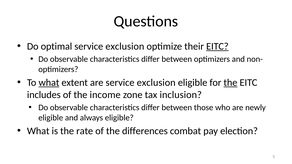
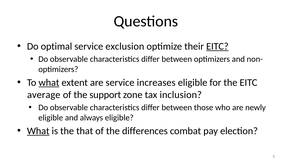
are service exclusion: exclusion -> increases
the at (230, 83) underline: present -> none
includes: includes -> average
income: income -> support
What at (38, 131) underline: none -> present
rate: rate -> that
